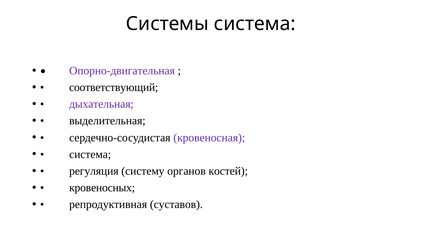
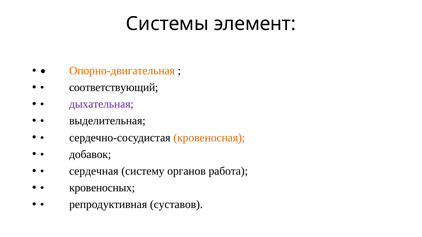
Системы система: система -> элемент
Опорно-двигательная colour: purple -> orange
кровеносная colour: purple -> orange
система at (90, 155): система -> добавок
регуляция: регуляция -> сердечная
костей: костей -> работа
